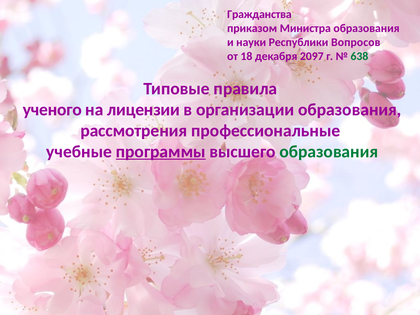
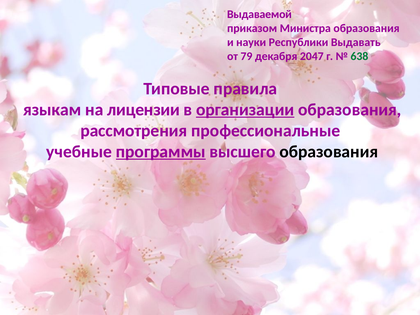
Гражданства: Гражданства -> Выдаваемой
Вопросов: Вопросов -> Выдавать
18: 18 -> 79
2097: 2097 -> 2047
ученого: ученого -> языкам
организации underline: none -> present
образования at (329, 152) colour: green -> black
